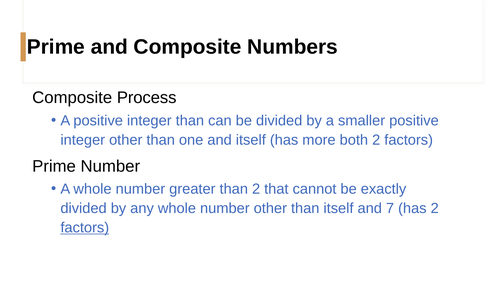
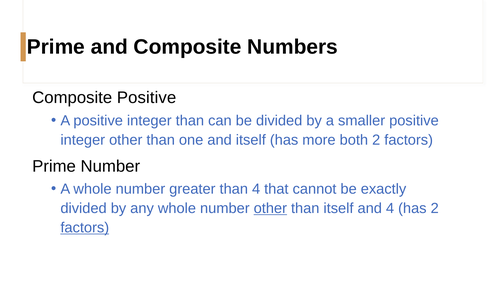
Composite Process: Process -> Positive
than 2: 2 -> 4
other at (270, 209) underline: none -> present
and 7: 7 -> 4
